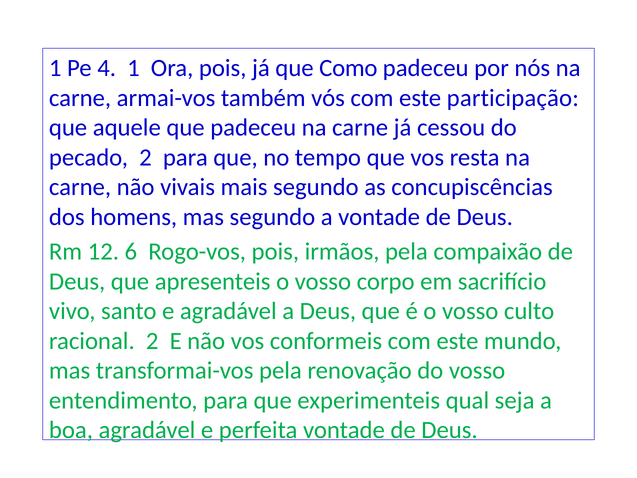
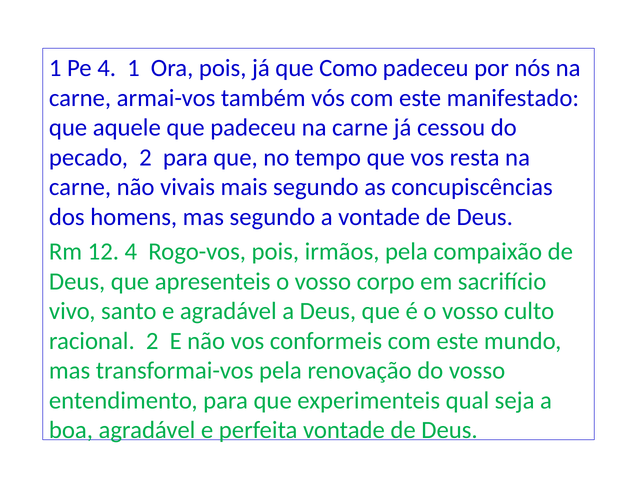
participação: participação -> manifestado
12 6: 6 -> 4
